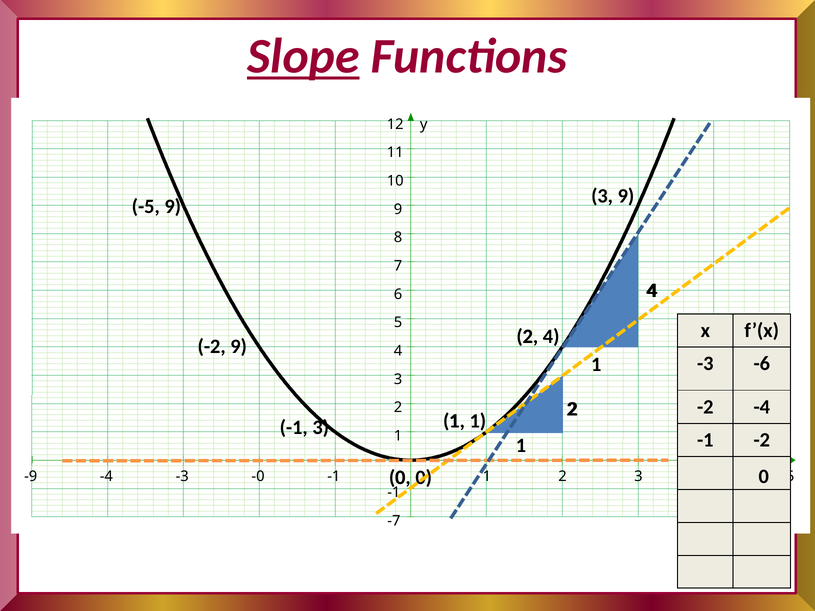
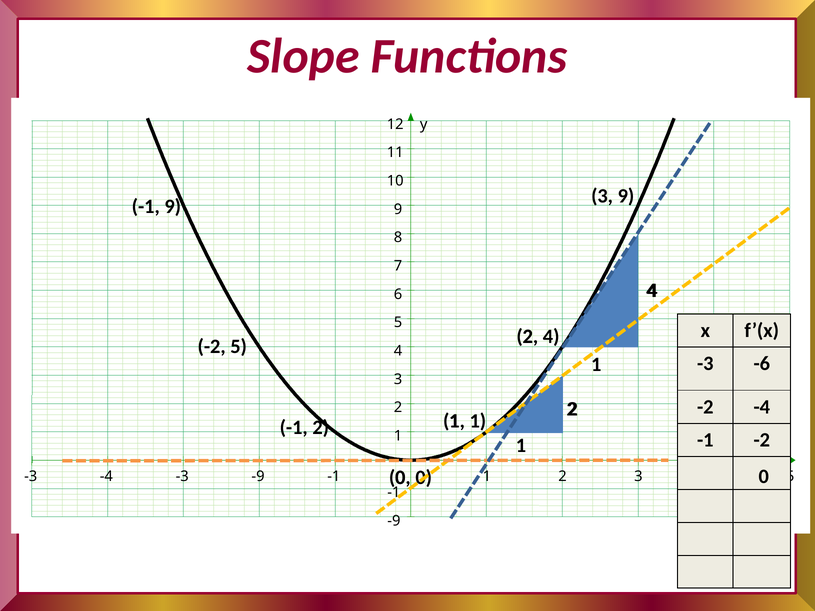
Slope underline: present -> none
-5 at (146, 207): -5 -> -1
-2 9: 9 -> 5
-1 3: 3 -> 2
-9 at (31, 477): -9 -> -3
-3 -0: -0 -> -9
-7 at (394, 521): -7 -> -9
